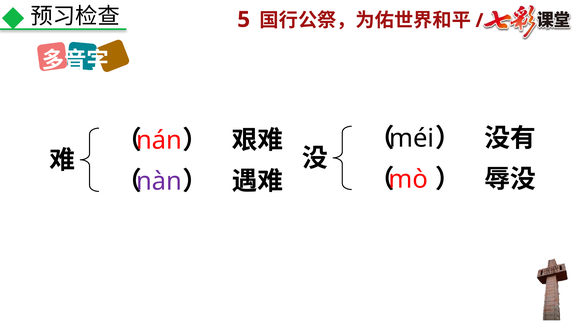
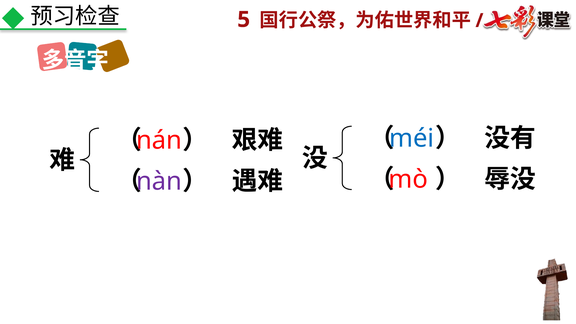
méi colour: black -> blue
